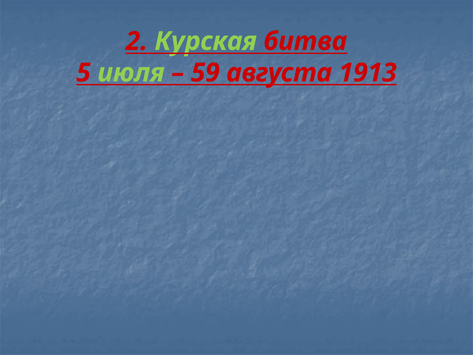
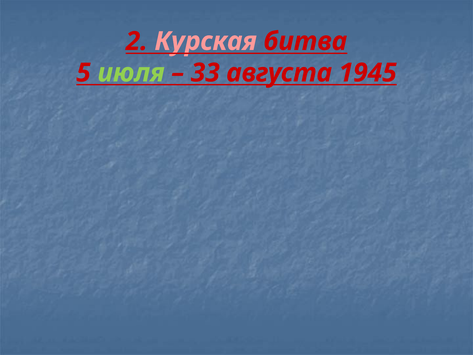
Курская colour: light green -> pink
59: 59 -> 33
1913: 1913 -> 1945
